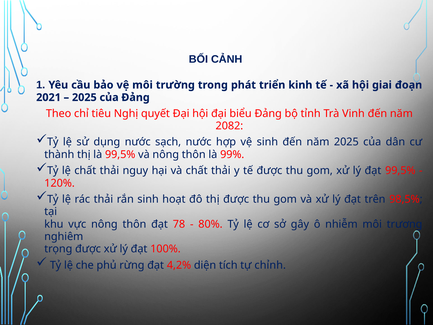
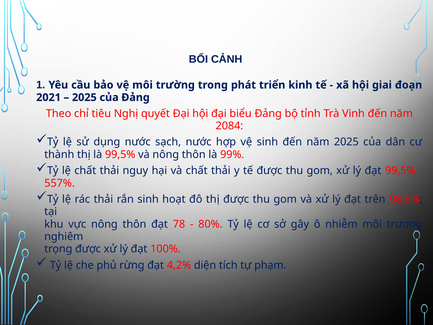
2082: 2082 -> 2084
120%: 120% -> 557%
chỉnh: chỉnh -> phạm
